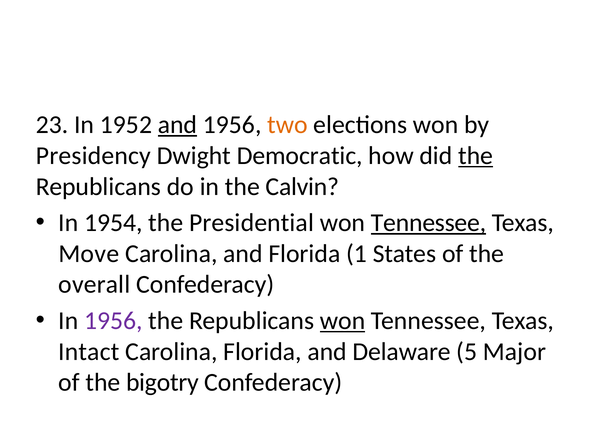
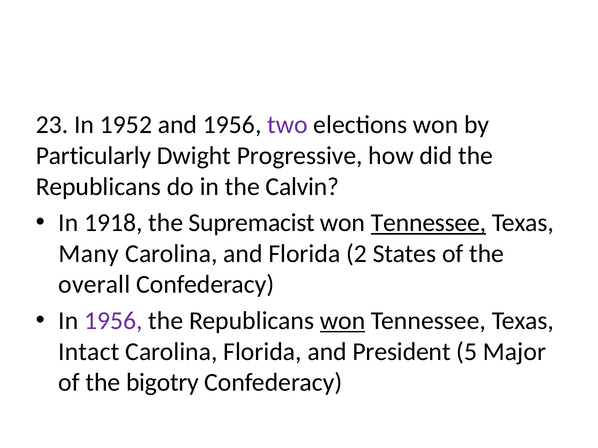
and at (178, 125) underline: present -> none
two colour: orange -> purple
Presidency: Presidency -> Particularly
Democratic: Democratic -> Progressive
the at (476, 156) underline: present -> none
1954: 1954 -> 1918
Presidential: Presidential -> Supremacist
Move: Move -> Many
1: 1 -> 2
Delaware: Delaware -> President
